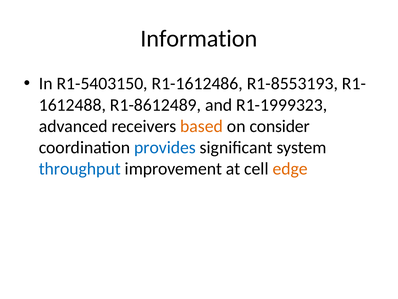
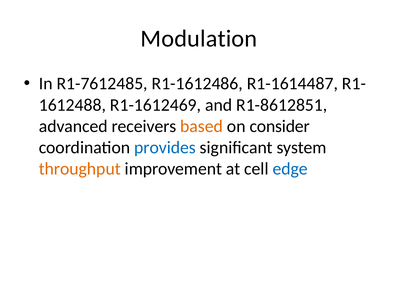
Information: Information -> Modulation
R1-5403150: R1-5403150 -> R1-7612485
R1-8553193: R1-8553193 -> R1-1614487
R1-8612489: R1-8612489 -> R1-1612469
R1-1999323: R1-1999323 -> R1-8612851
throughput colour: blue -> orange
edge colour: orange -> blue
